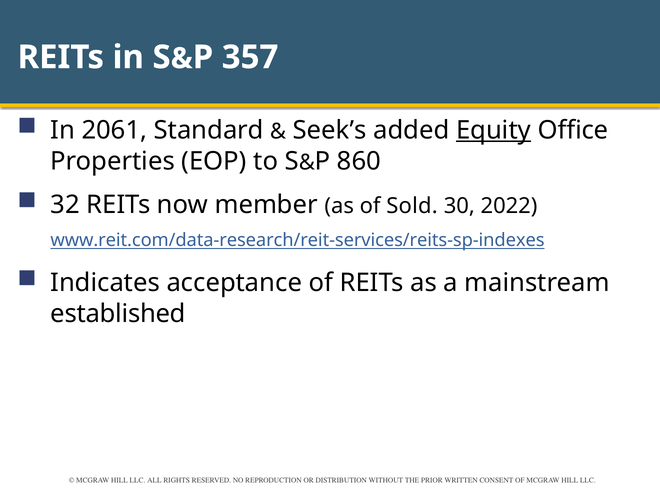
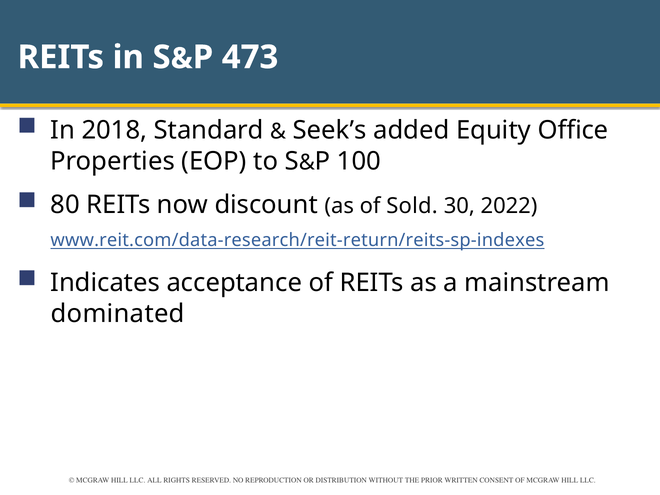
357: 357 -> 473
2061: 2061 -> 2018
Equity underline: present -> none
860: 860 -> 100
32: 32 -> 80
member: member -> discount
www.reit.com/data-research/reit-services/reits-sp-indexes: www.reit.com/data-research/reit-services/reits-sp-indexes -> www.reit.com/data-research/reit-return/reits-sp-indexes
established: established -> dominated
